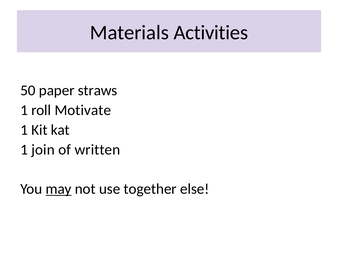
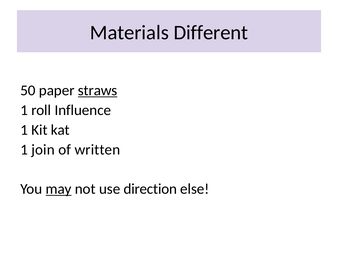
Activities: Activities -> Different
straws underline: none -> present
Motivate: Motivate -> Influence
together: together -> direction
